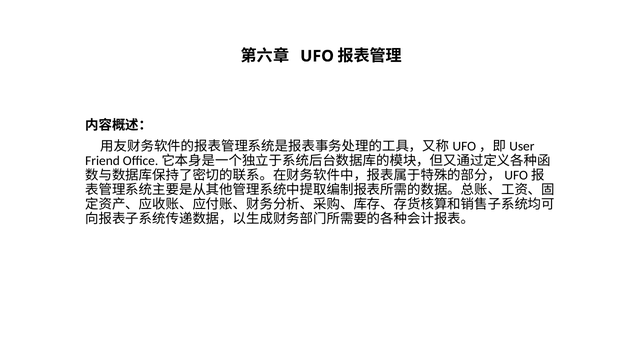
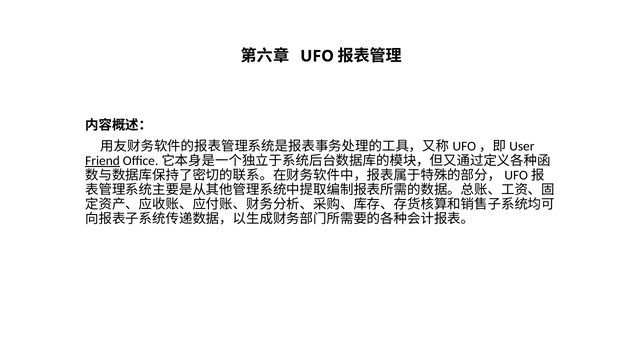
Friend underline: none -> present
